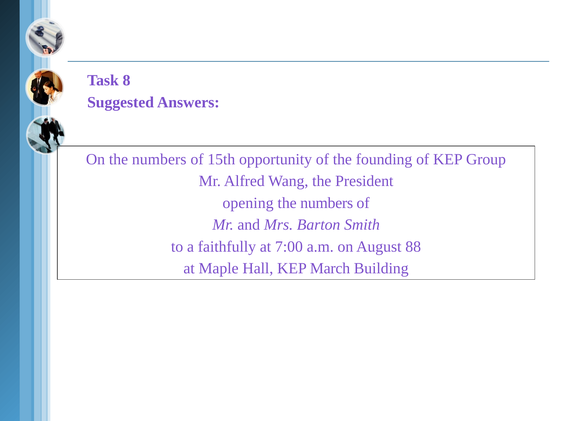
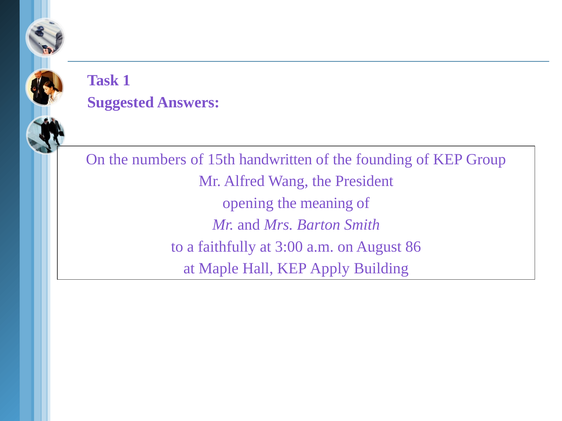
8: 8 -> 1
opportunity: opportunity -> handwritten
numbers at (327, 203): numbers -> meaning
7:00: 7:00 -> 3:00
88: 88 -> 86
March: March -> Apply
